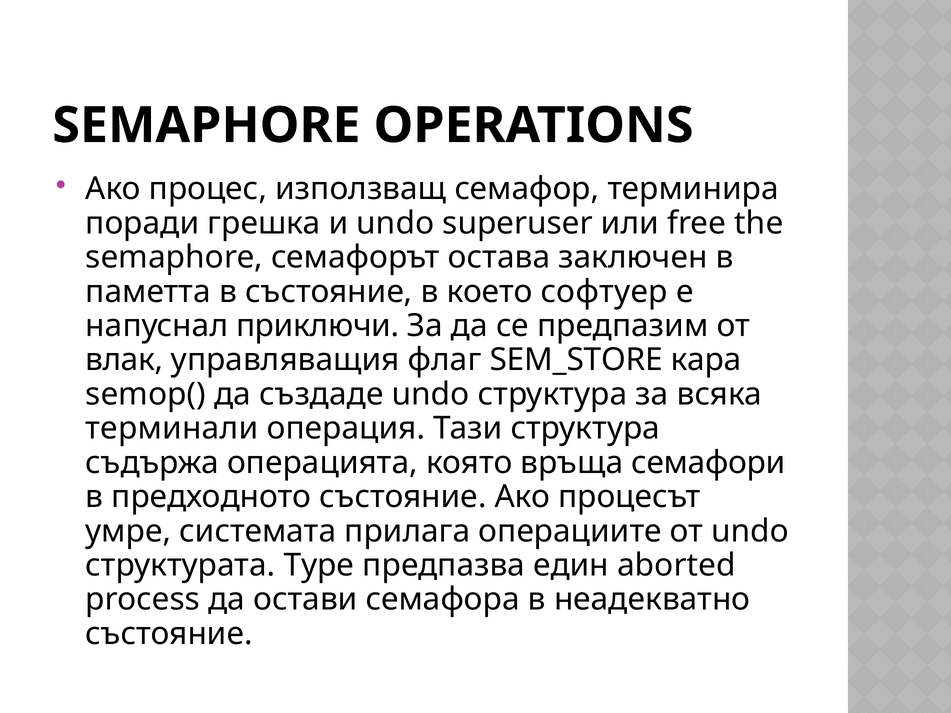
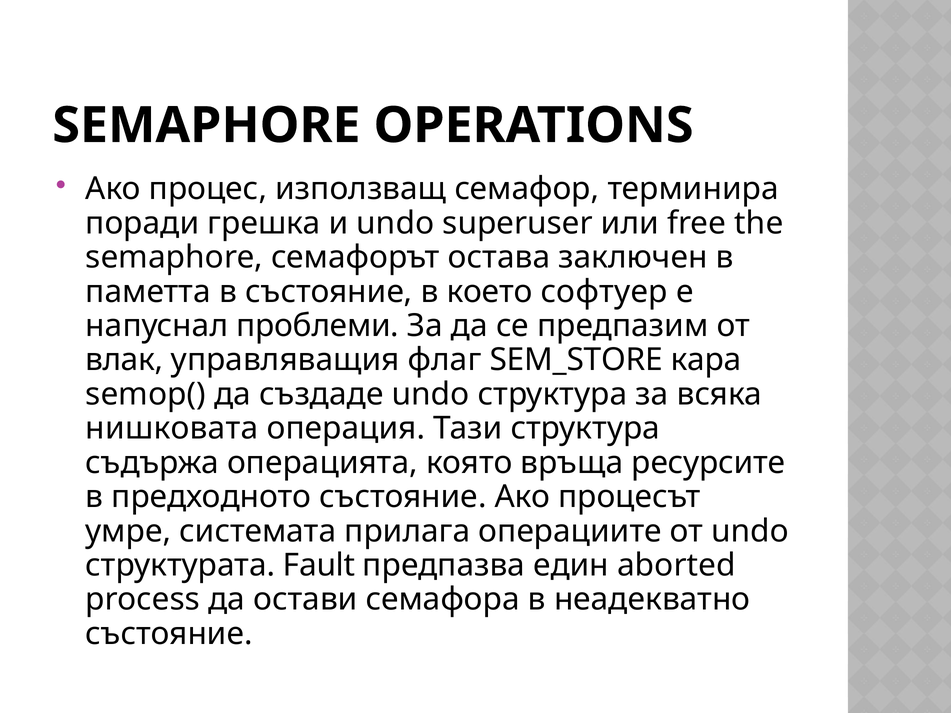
приключи: приключи -> проблеми
терминали: терминали -> нишковата
семафори: семафори -> ресурсите
Type: Type -> Fault
